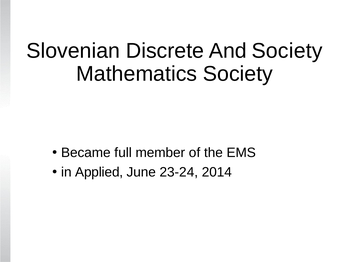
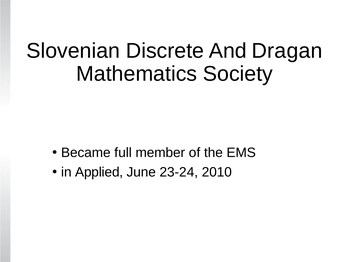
And Society: Society -> Dragan
2014: 2014 -> 2010
